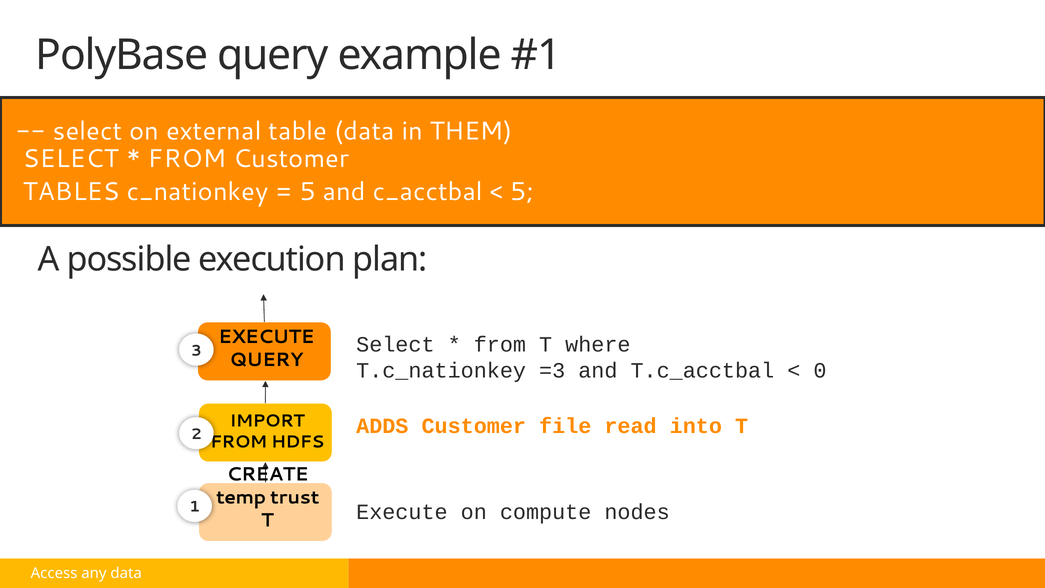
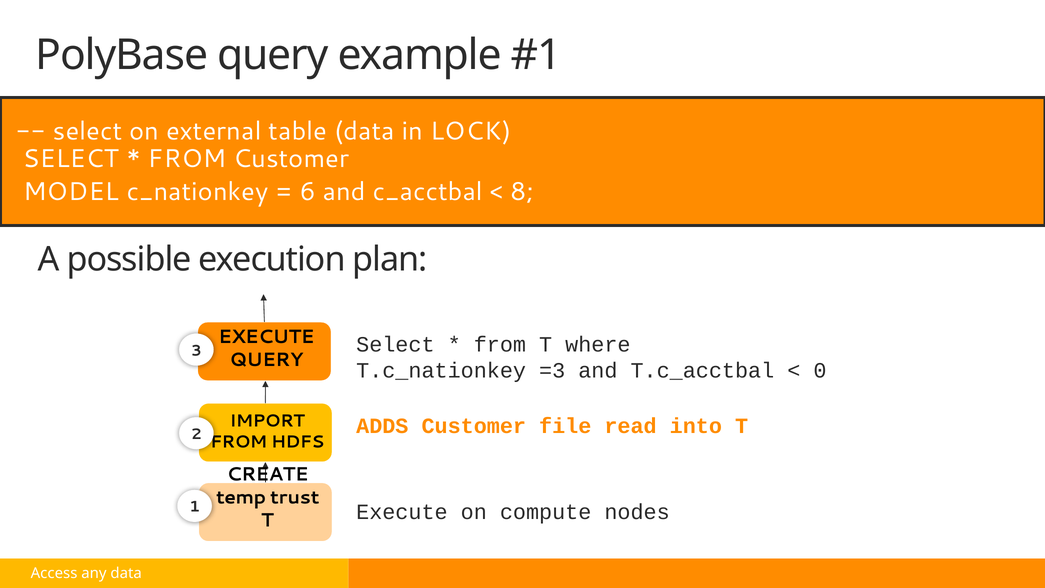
THEM: THEM -> LOCK
TABLES: TABLES -> MODEL
5 at (308, 192): 5 -> 6
5 at (522, 192): 5 -> 8
